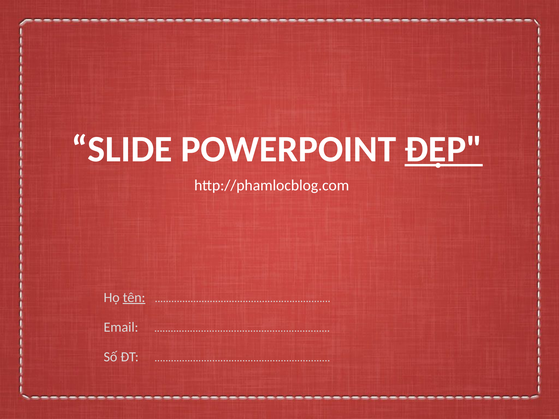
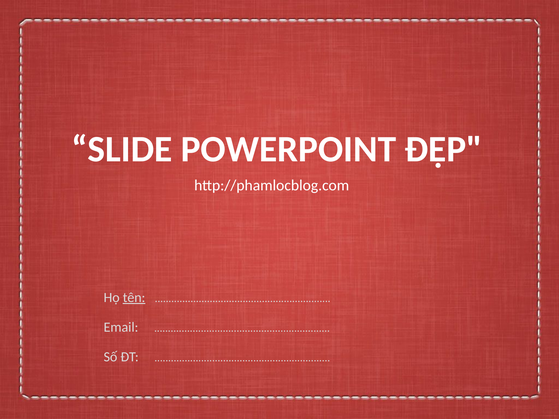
ĐẸP underline: present -> none
